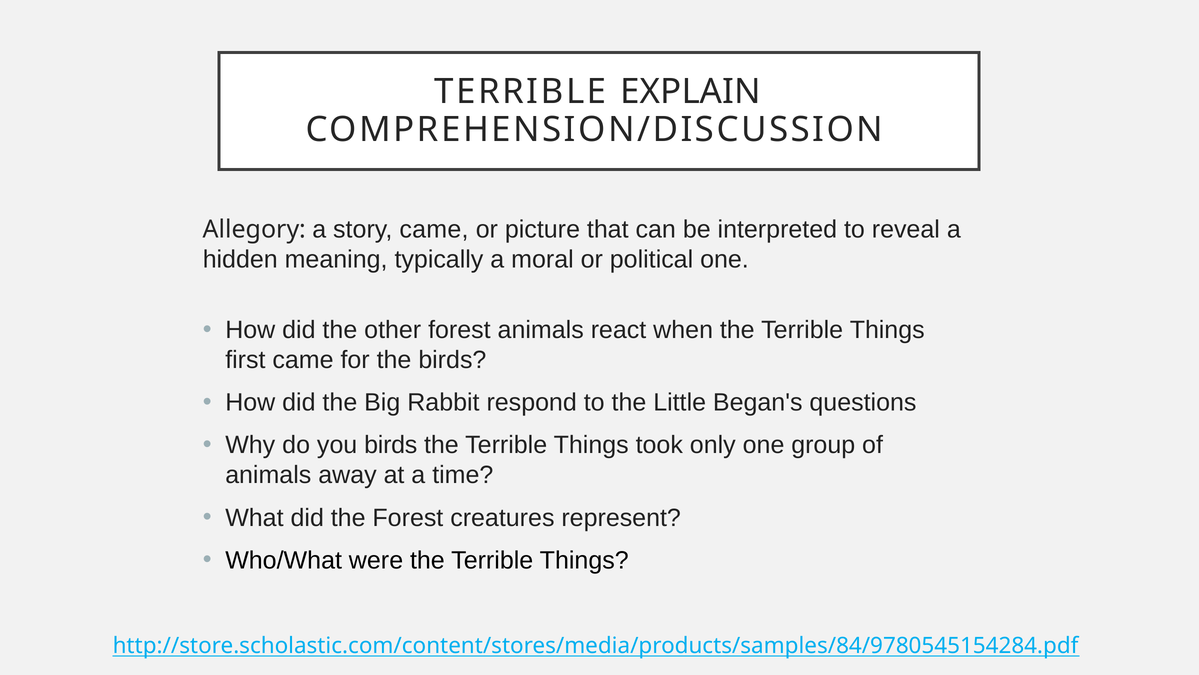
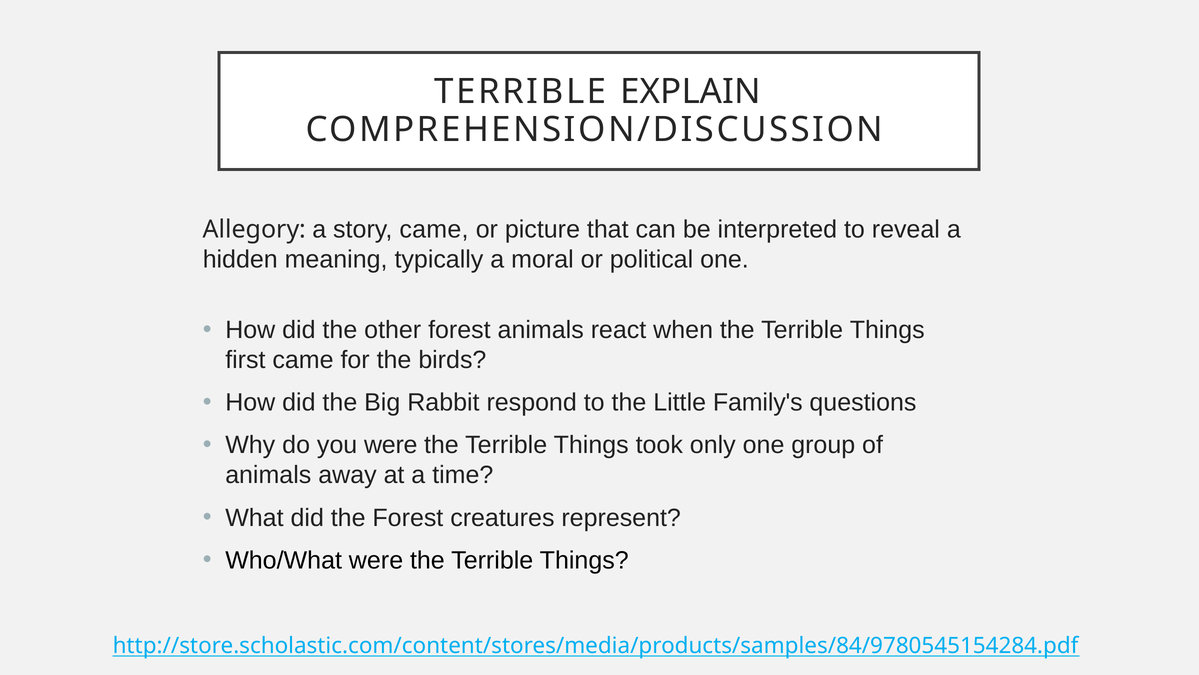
Began's: Began's -> Family's
you birds: birds -> were
